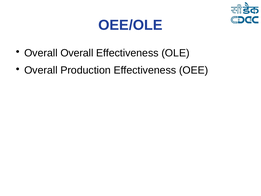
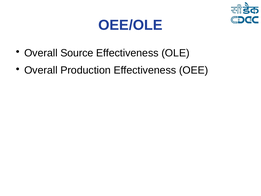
Overall Overall: Overall -> Source
